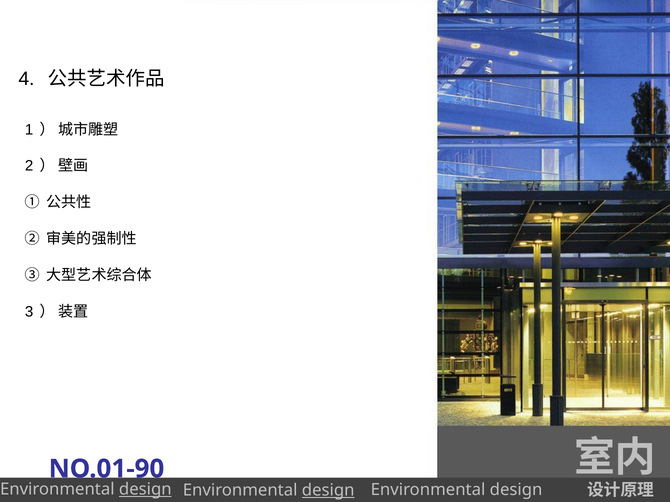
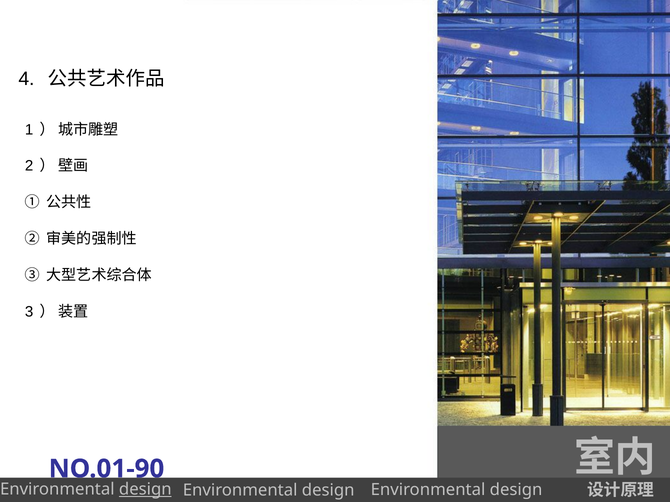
design at (328, 491) underline: present -> none
